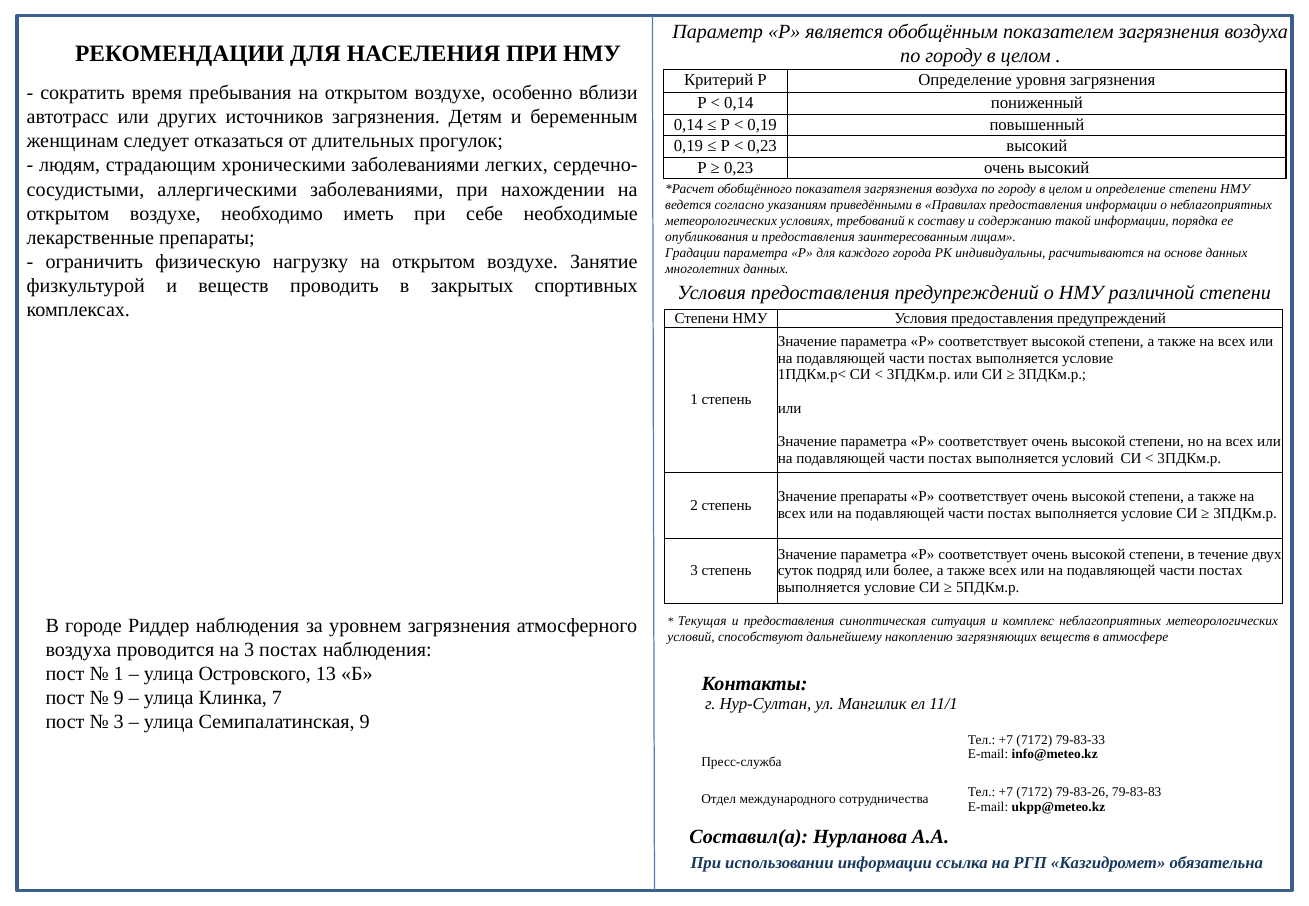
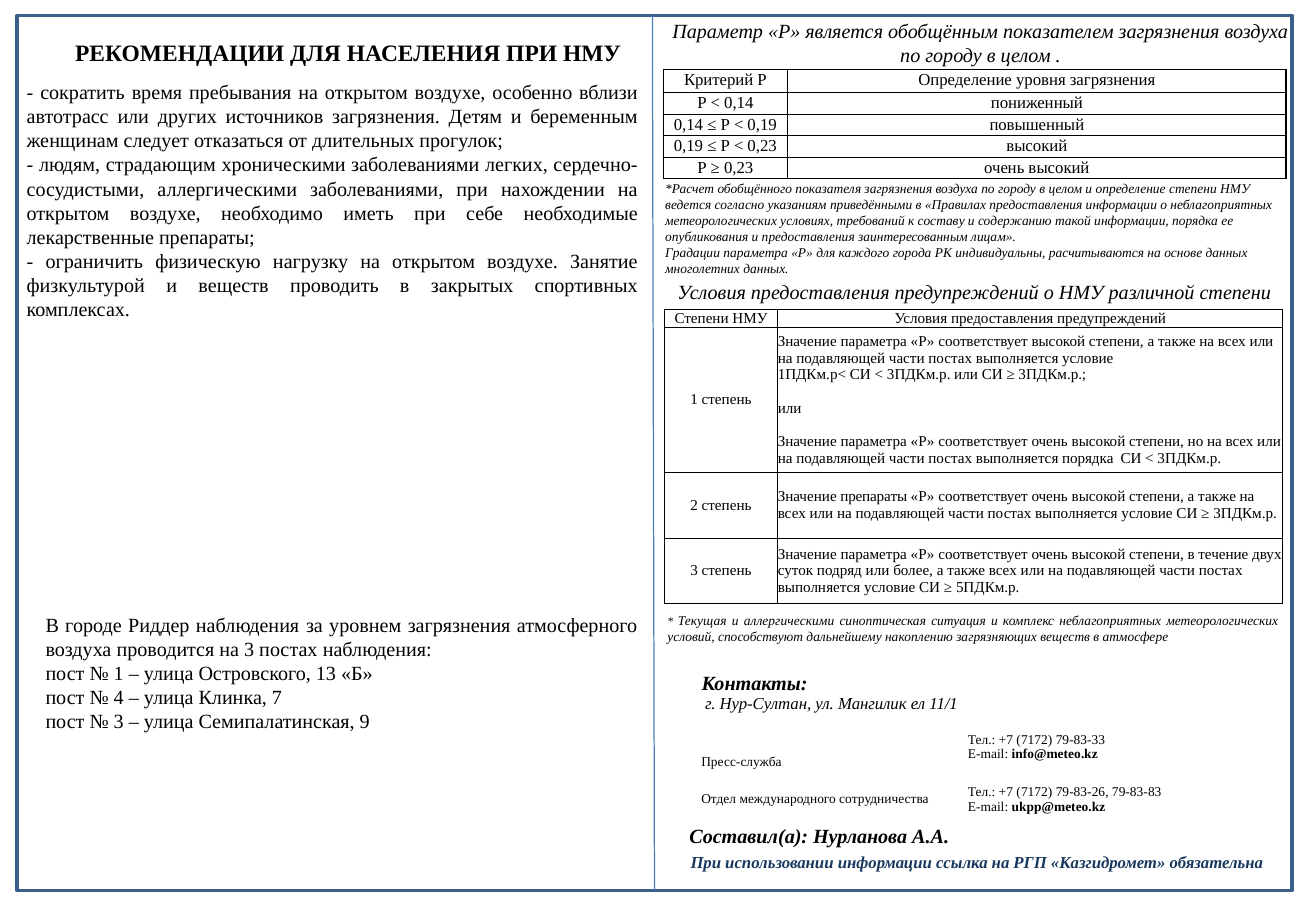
выполняется условий: условий -> порядка
Текущая и предоставления: предоставления -> аллергическими
9 at (119, 698): 9 -> 4
